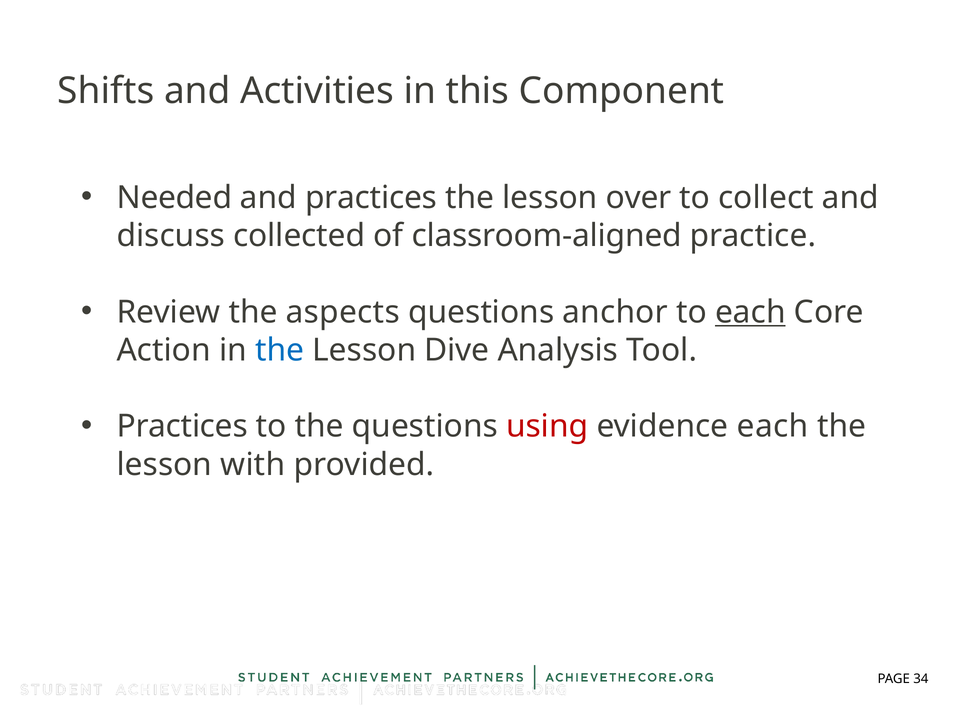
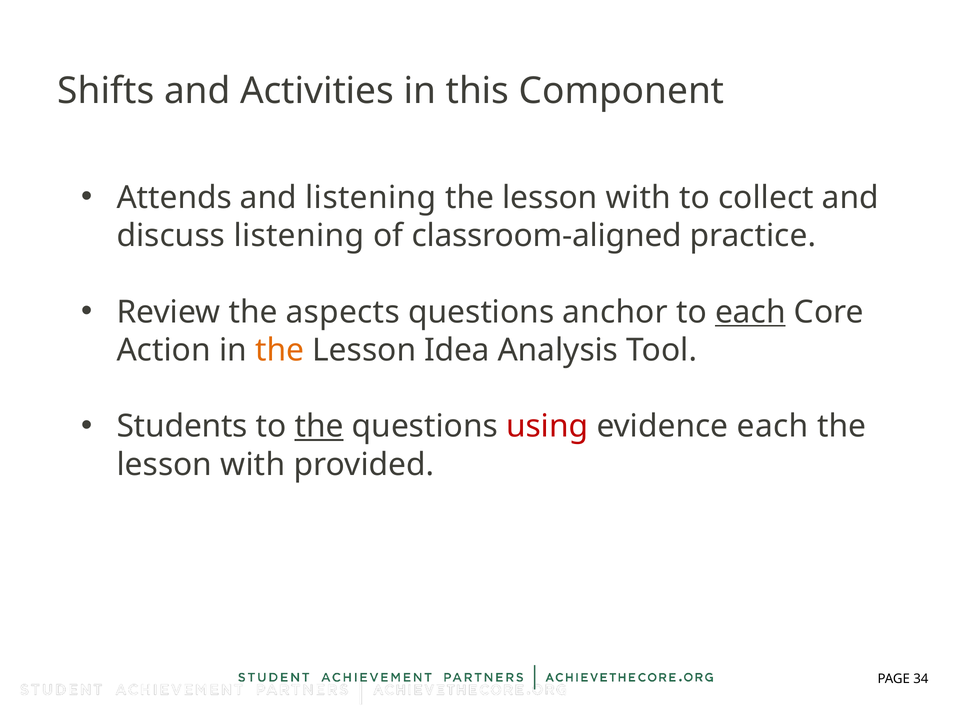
Needed: Needed -> Attends
and practices: practices -> listening
over at (639, 198): over -> with
discuss collected: collected -> listening
the at (280, 350) colour: blue -> orange
Dive: Dive -> Idea
Practices at (182, 426): Practices -> Students
the at (319, 426) underline: none -> present
